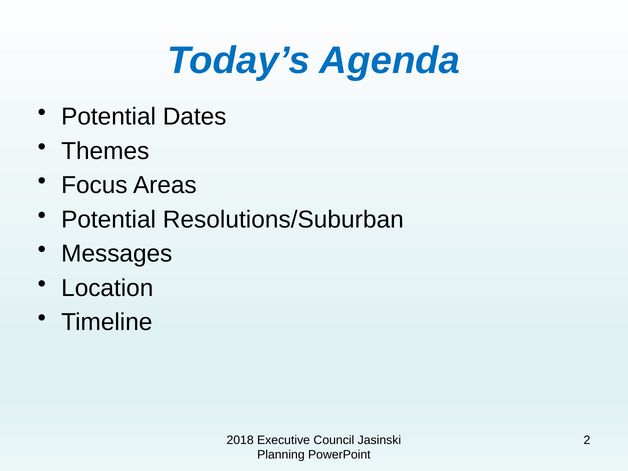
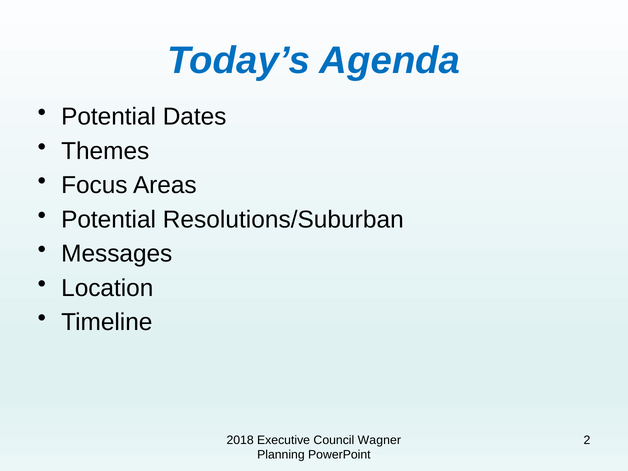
Jasinski: Jasinski -> Wagner
